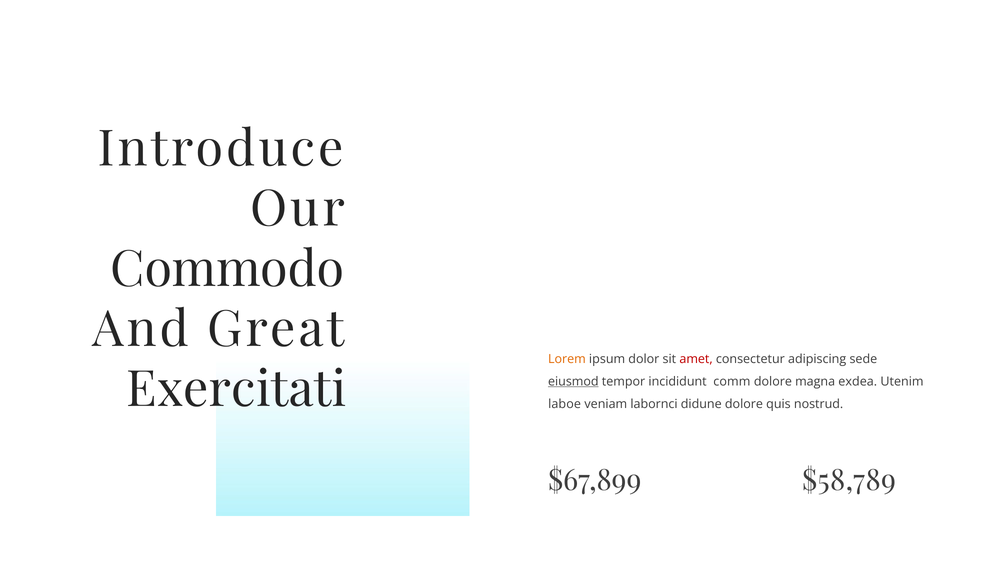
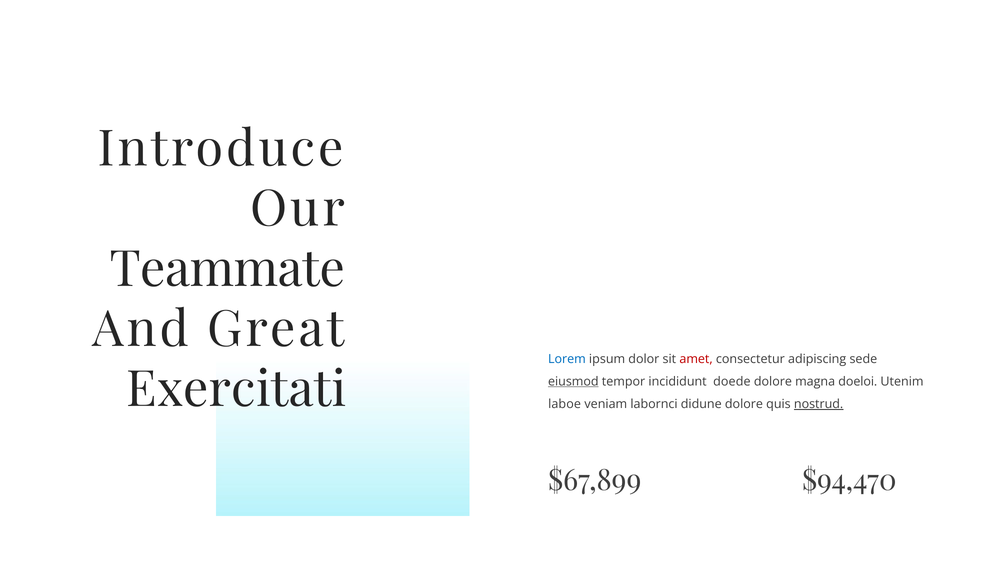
Commodo: Commodo -> Teammate
Lorem colour: orange -> blue
comm: comm -> doede
exdea: exdea -> doeloi
nostrud underline: none -> present
$58,789: $58,789 -> $94,470
